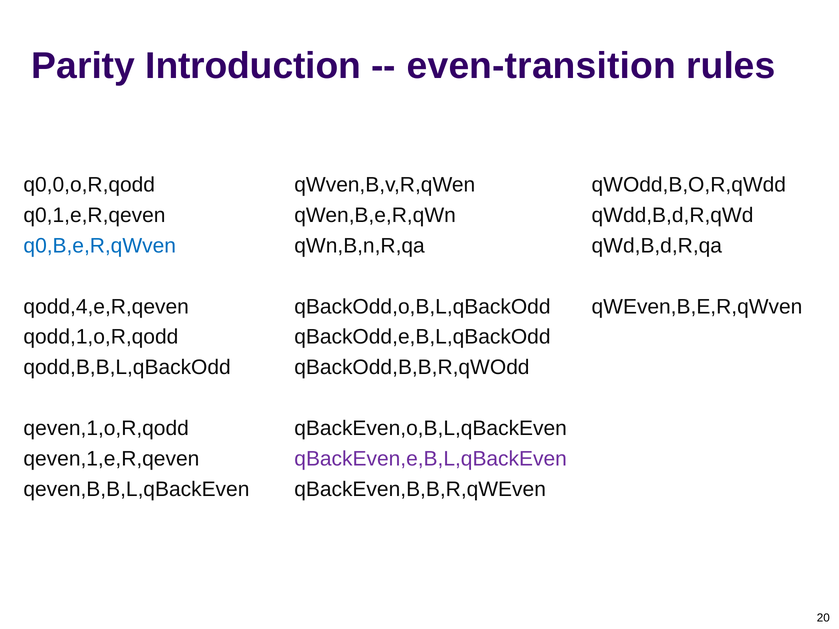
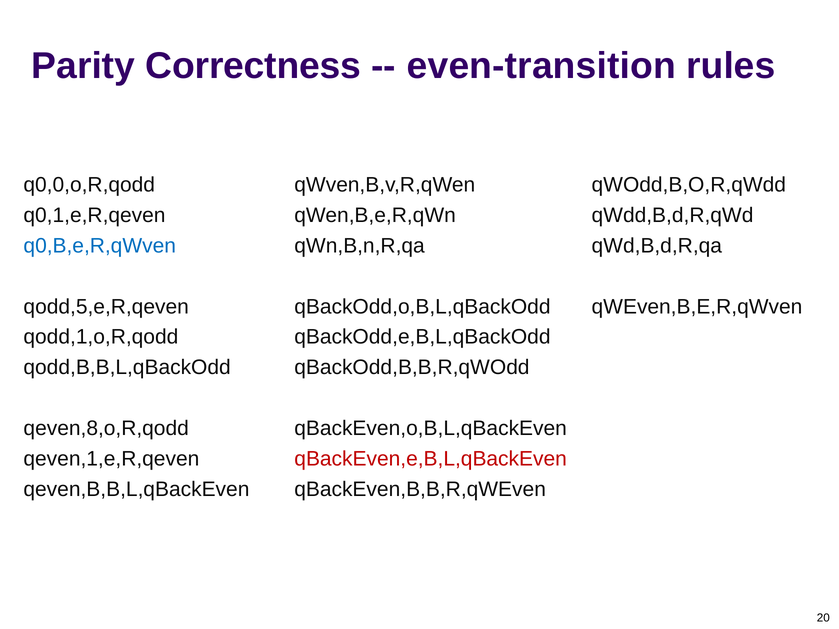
Introduction: Introduction -> Correctness
qodd,4,e,R,qeven: qodd,4,e,R,qeven -> qodd,5,e,R,qeven
qeven,1,o,R,qodd: qeven,1,o,R,qodd -> qeven,8,o,R,qodd
qBackEven,e,B,L,qBackEven colour: purple -> red
